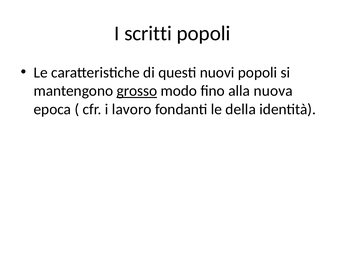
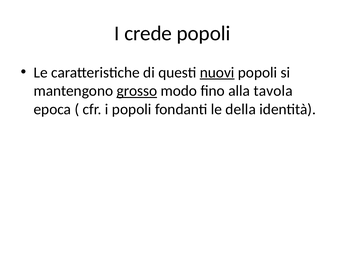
scritti: scritti -> crede
nuovi underline: none -> present
nuova: nuova -> tavola
i lavoro: lavoro -> popoli
